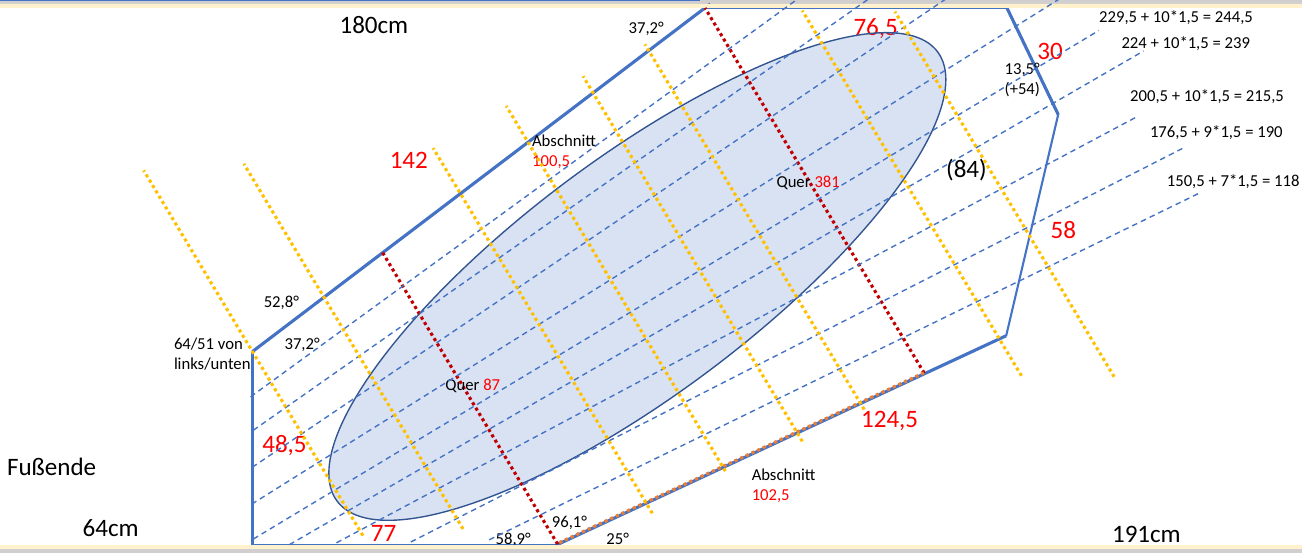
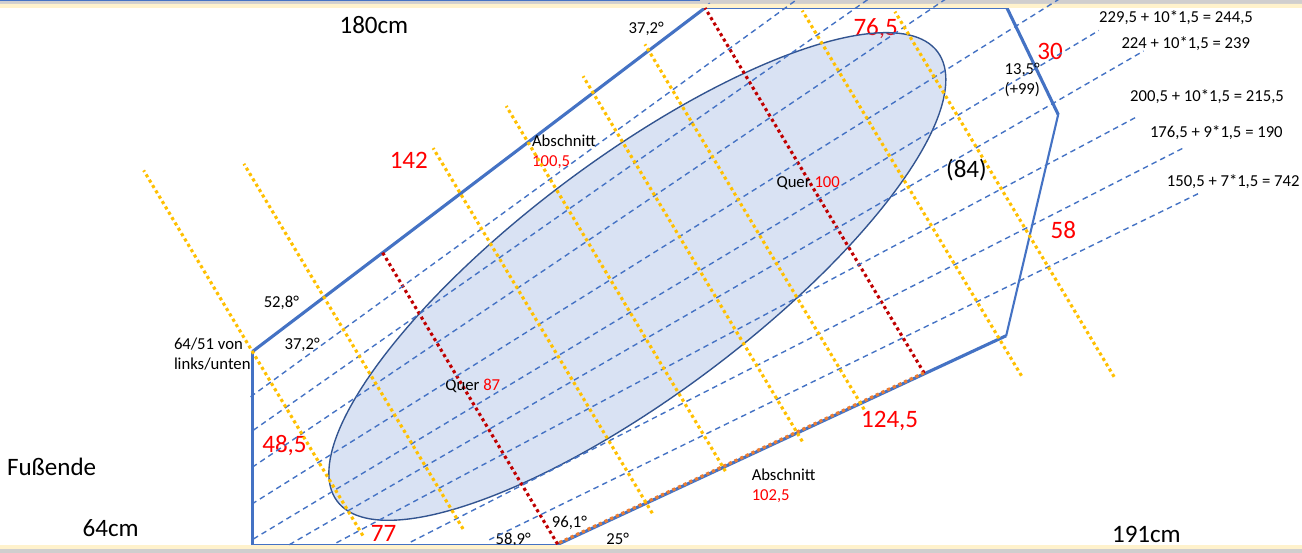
+54: +54 -> +99
118: 118 -> 742
381: 381 -> 100
